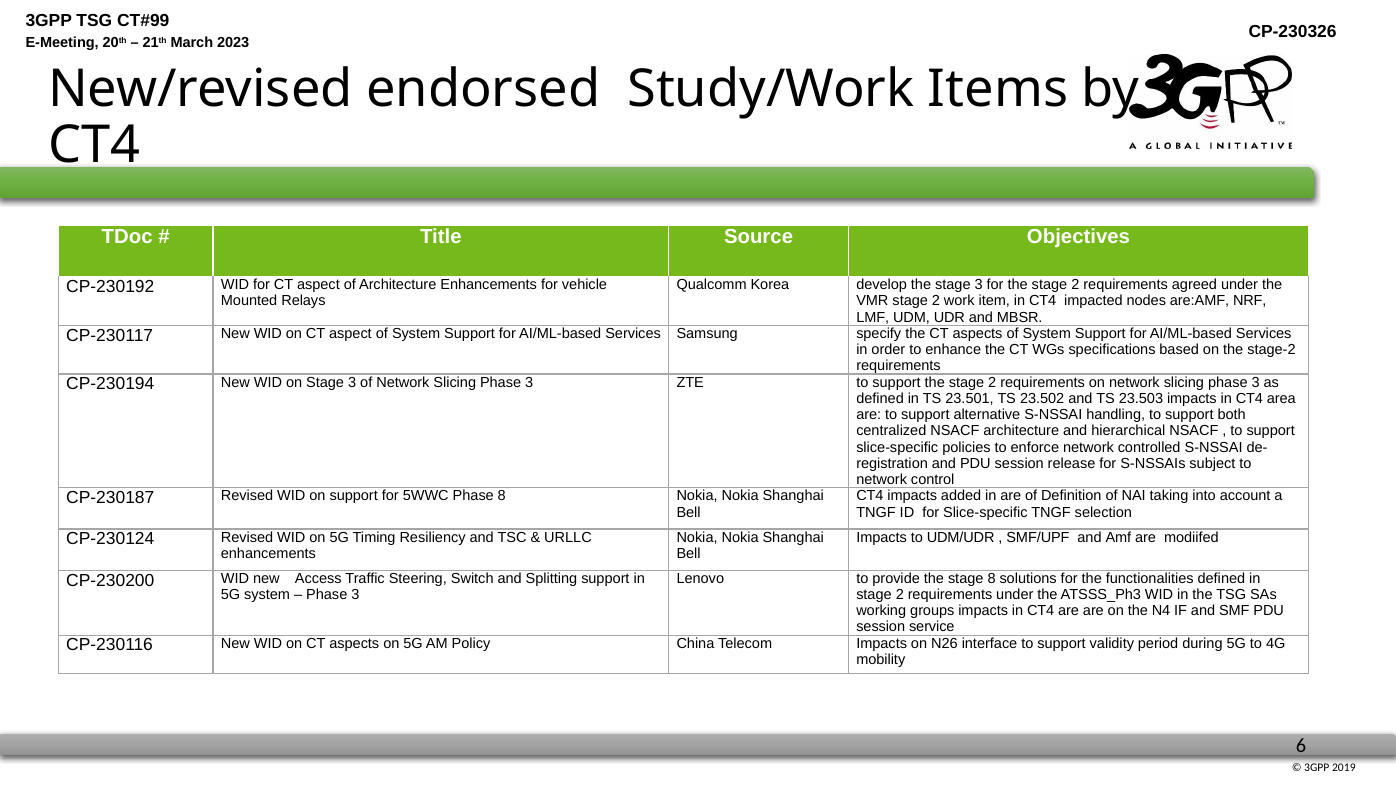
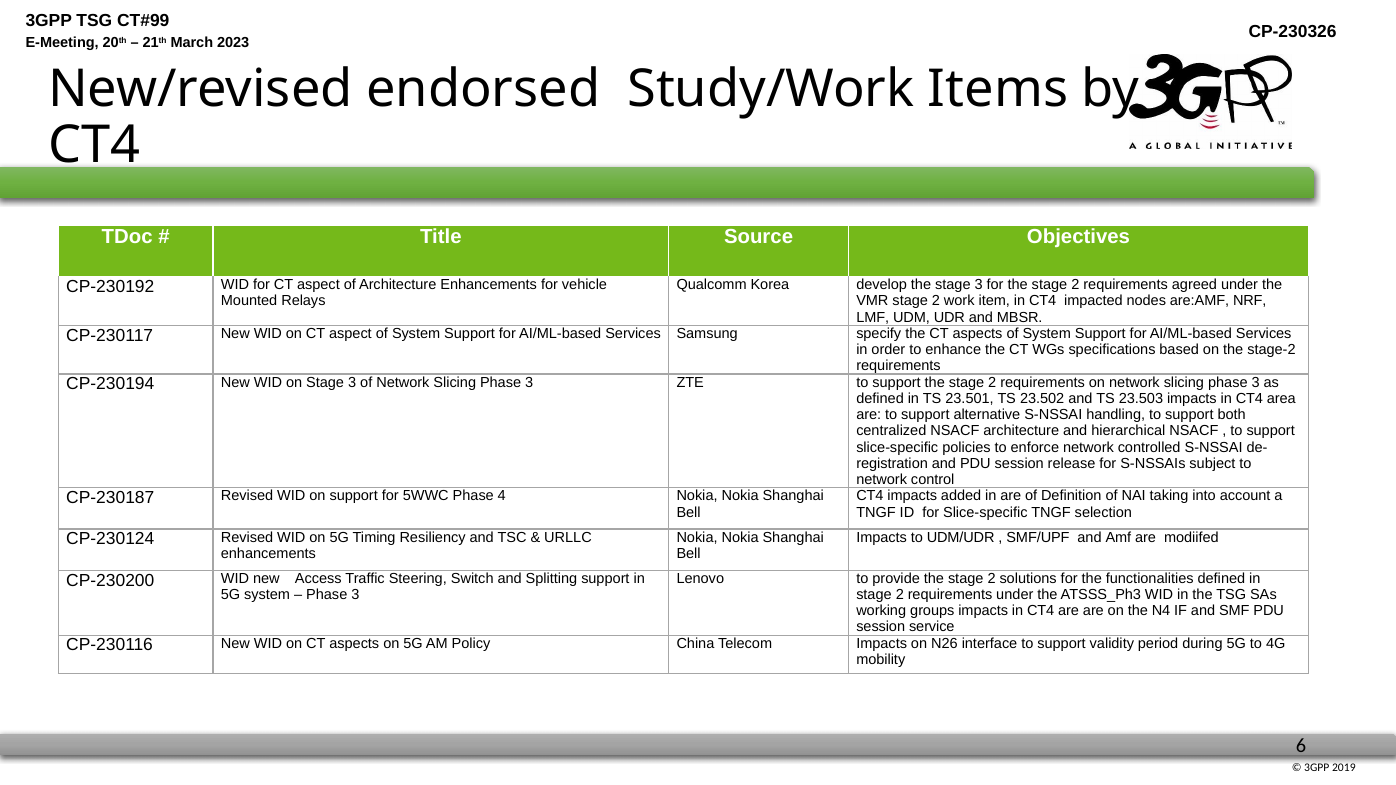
Phase 8: 8 -> 4
provide the stage 8: 8 -> 2
